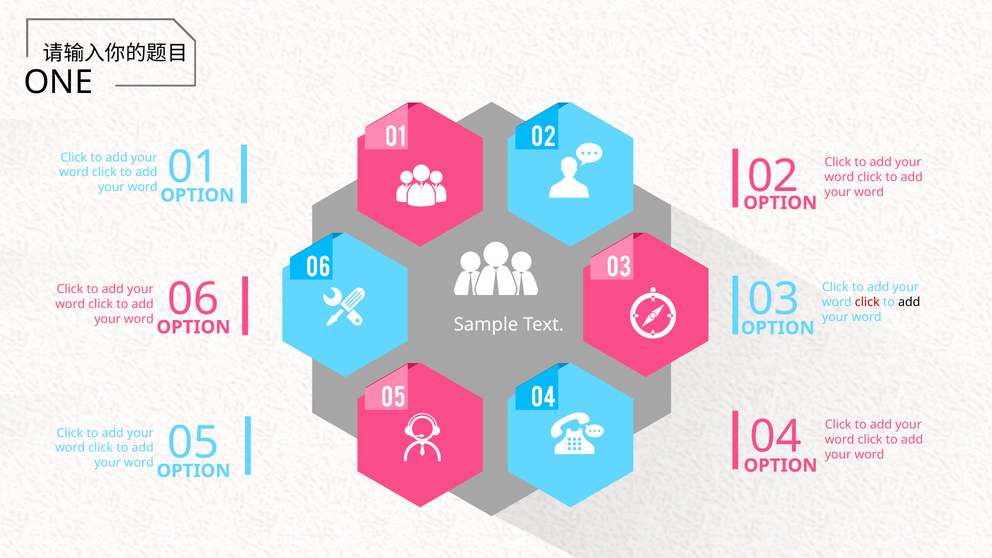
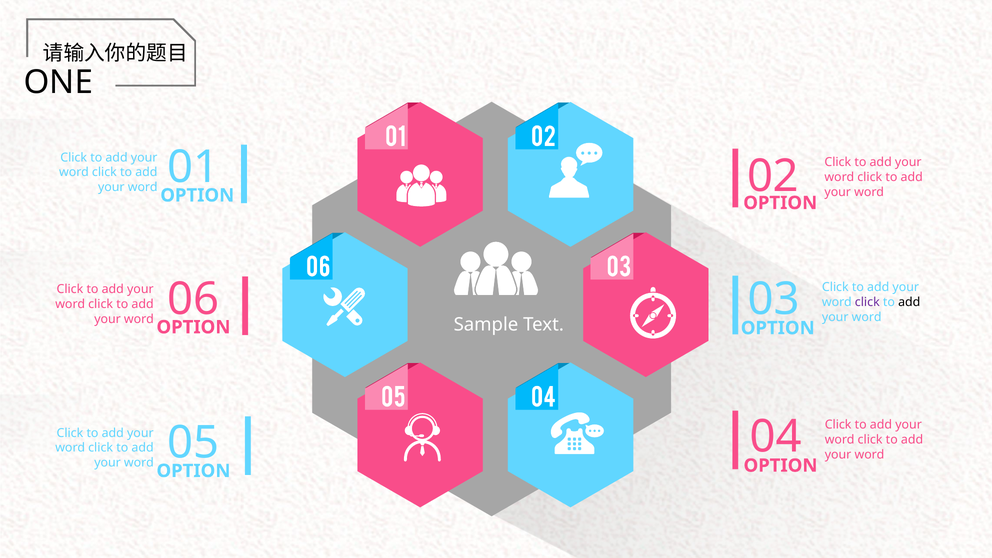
click at (867, 302) colour: red -> purple
